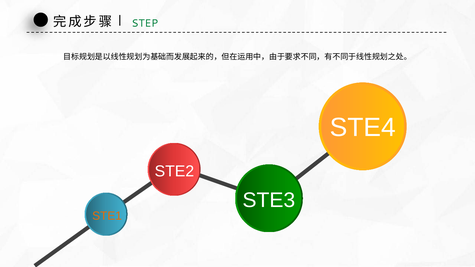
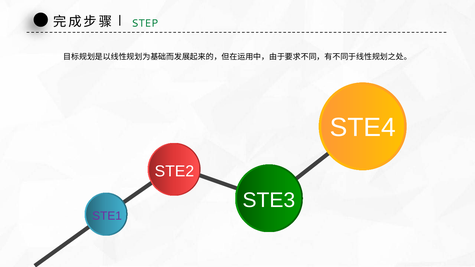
STE1 colour: orange -> purple
